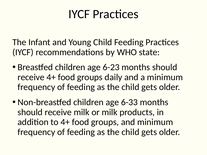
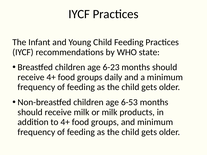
6-33: 6-33 -> 6-53
